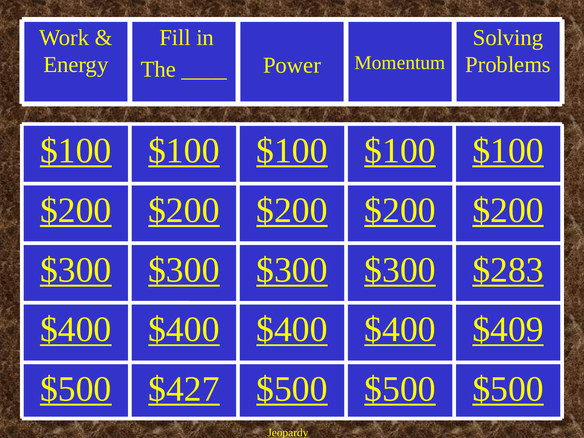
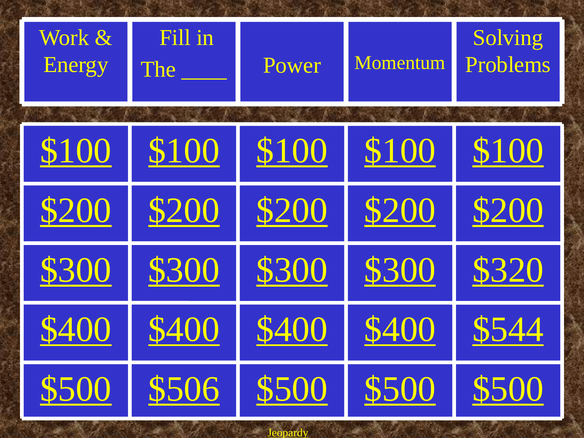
$283: $283 -> $320
$409: $409 -> $544
$427: $427 -> $506
